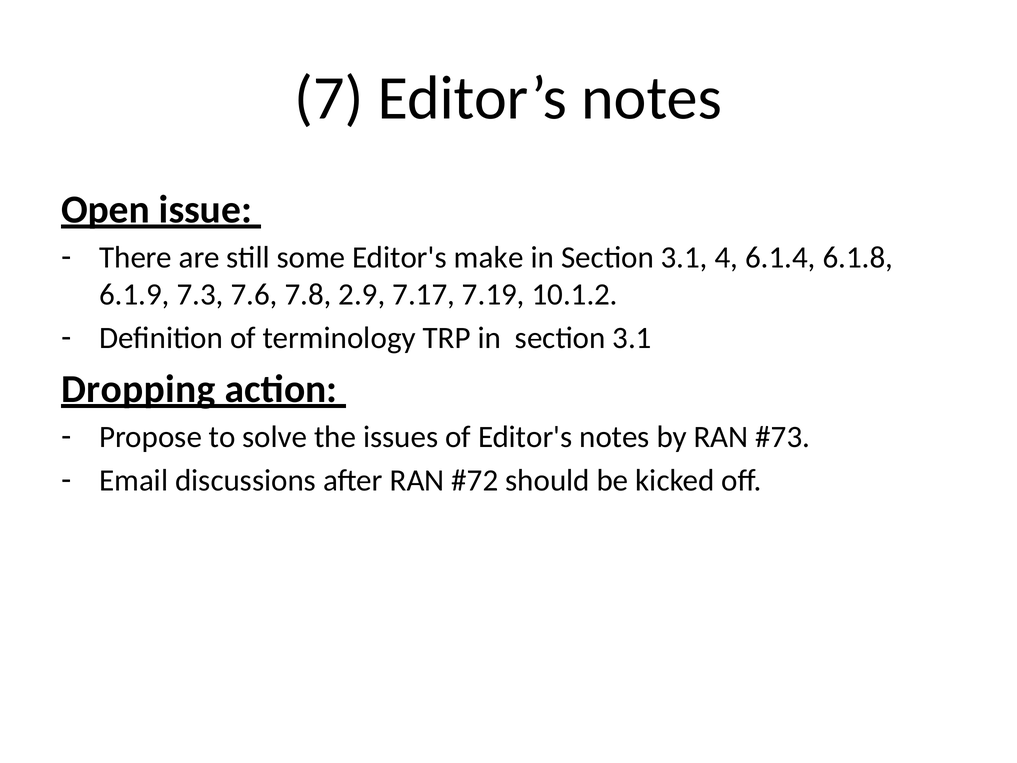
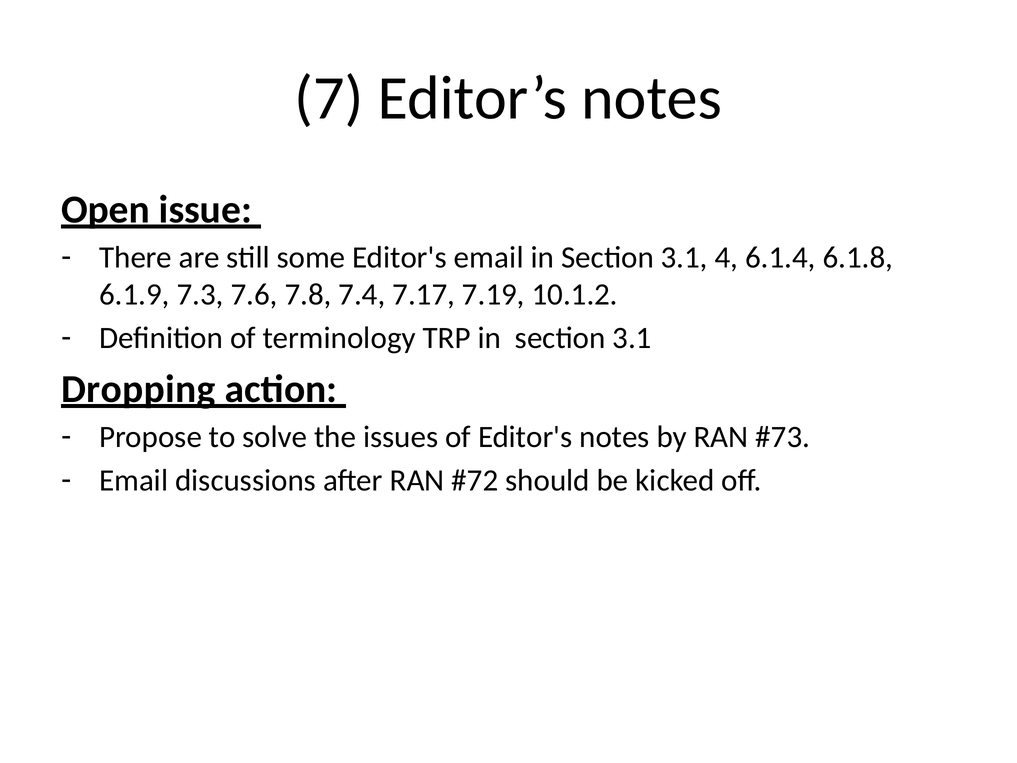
Editor's make: make -> email
2.9: 2.9 -> 7.4
